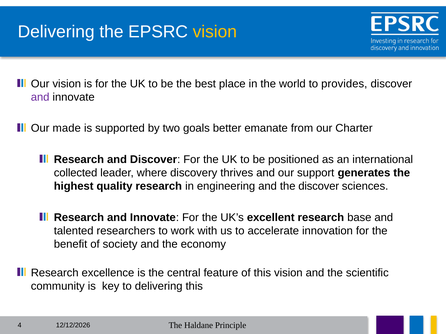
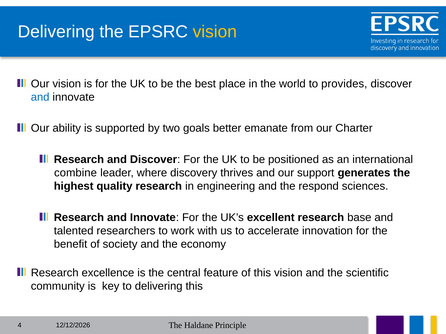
and at (40, 97) colour: purple -> blue
made: made -> ability
collected: collected -> combine
the discover: discover -> respond
